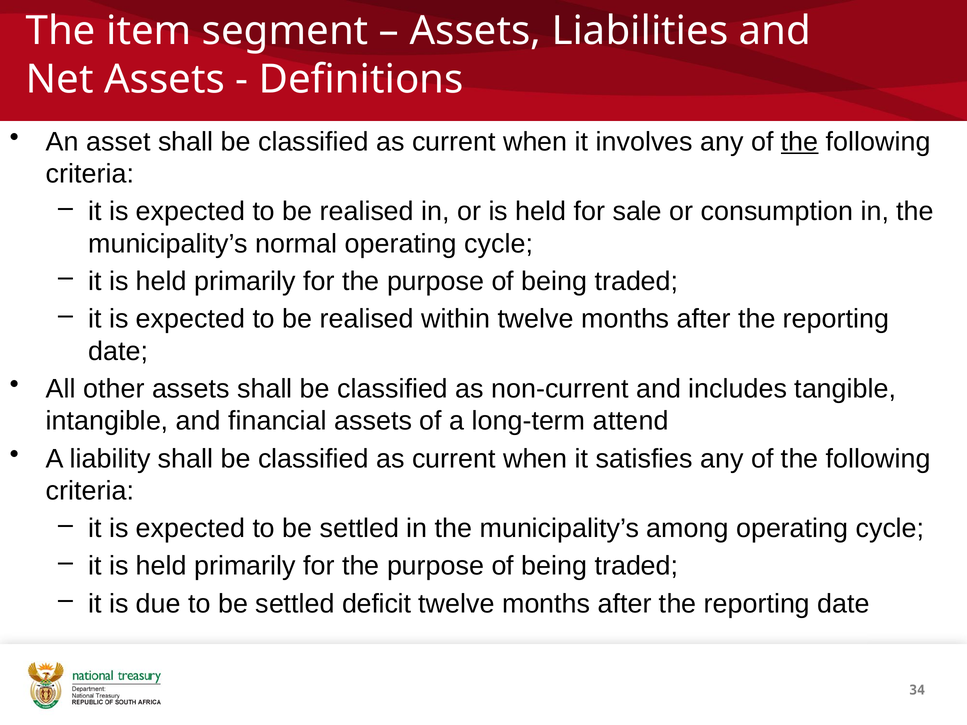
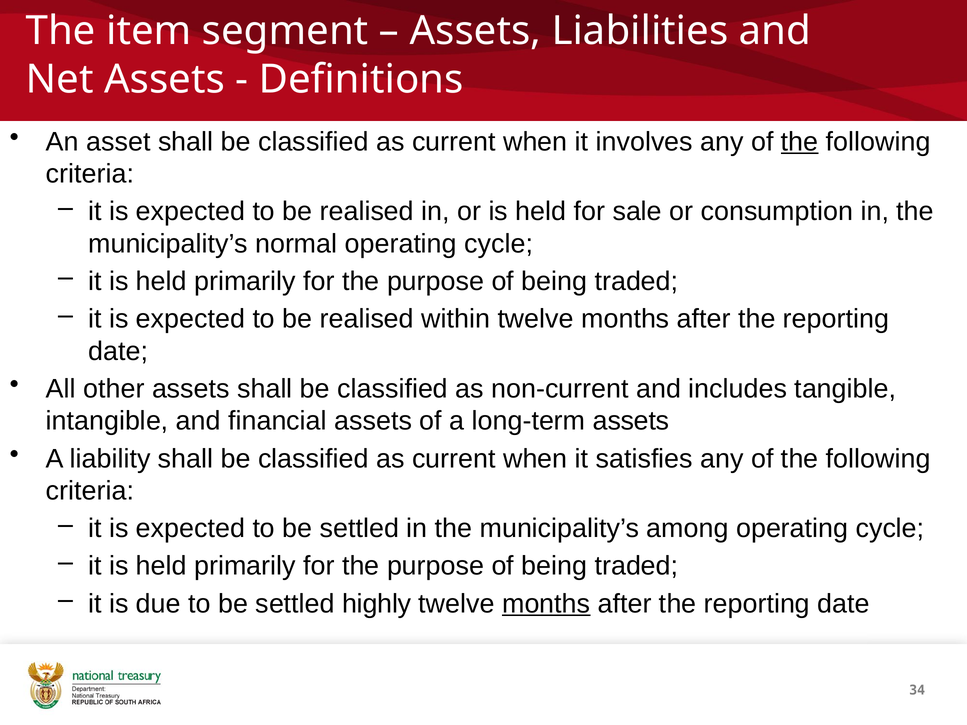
long-term attend: attend -> assets
deficit: deficit -> highly
months at (546, 604) underline: none -> present
